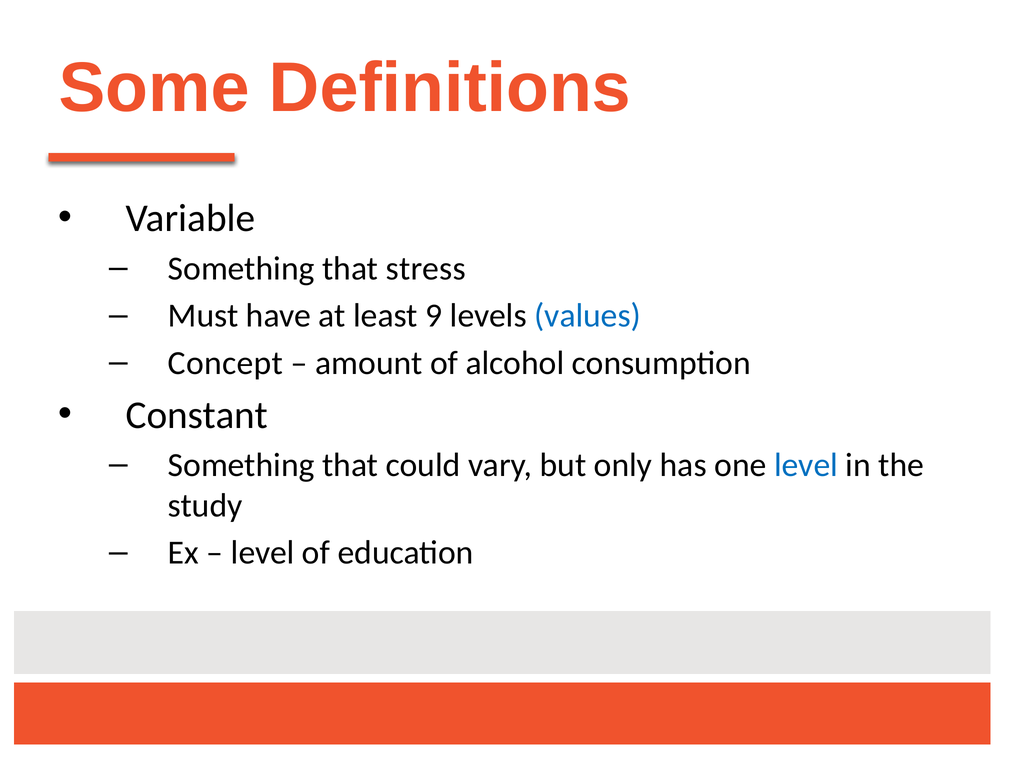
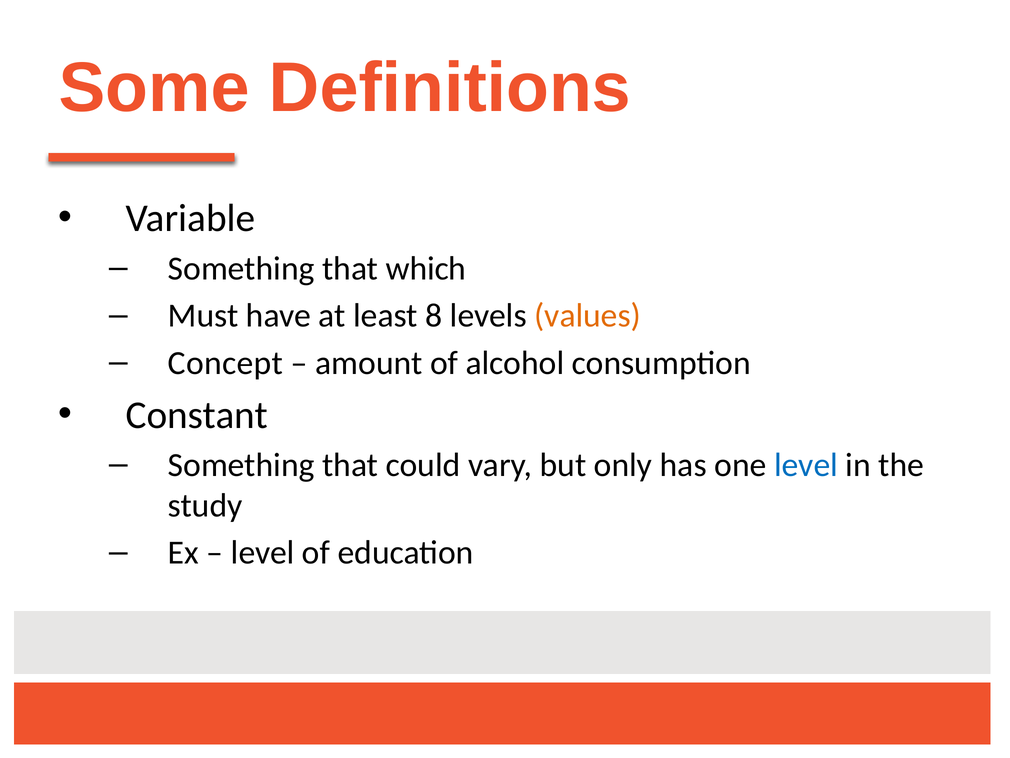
stress: stress -> which
9: 9 -> 8
values colour: blue -> orange
